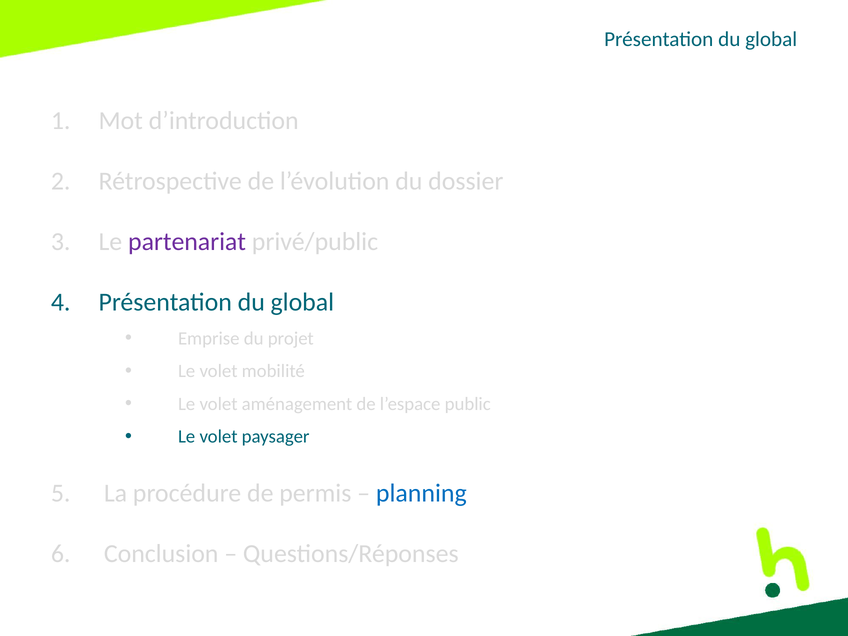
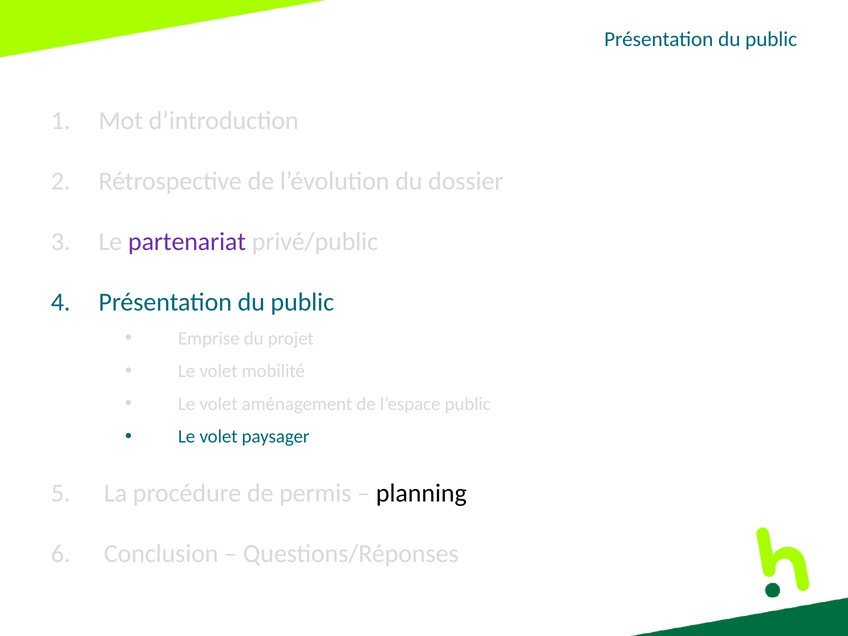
global at (771, 39): global -> public
global at (302, 302): global -> public
planning colour: blue -> black
